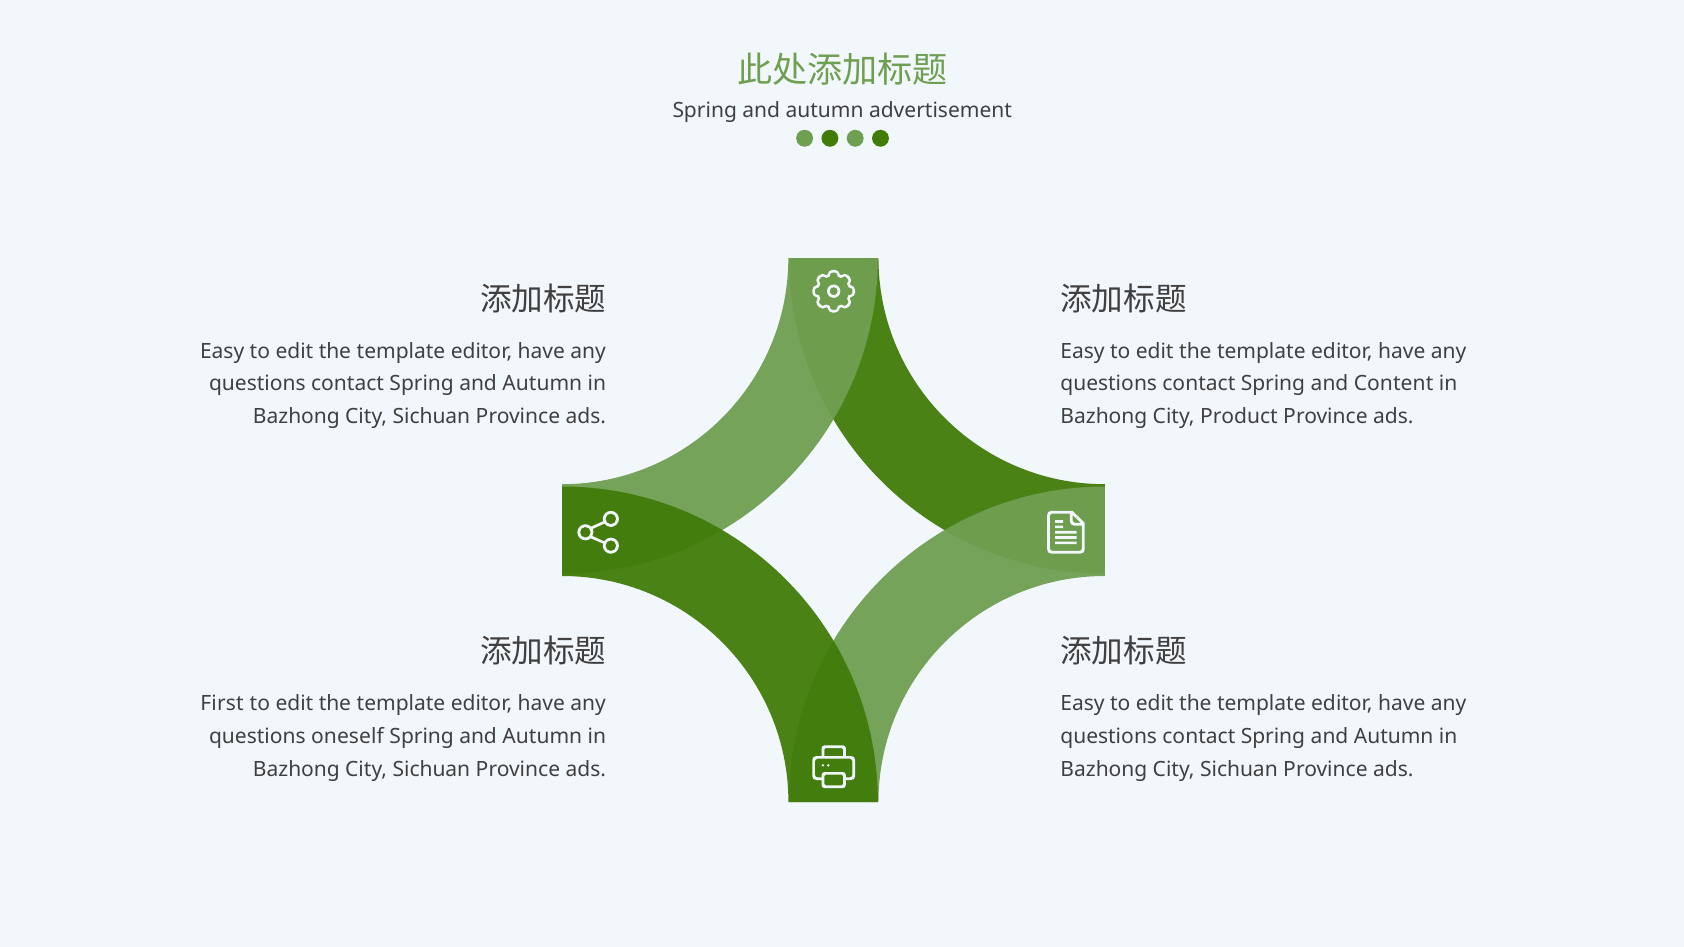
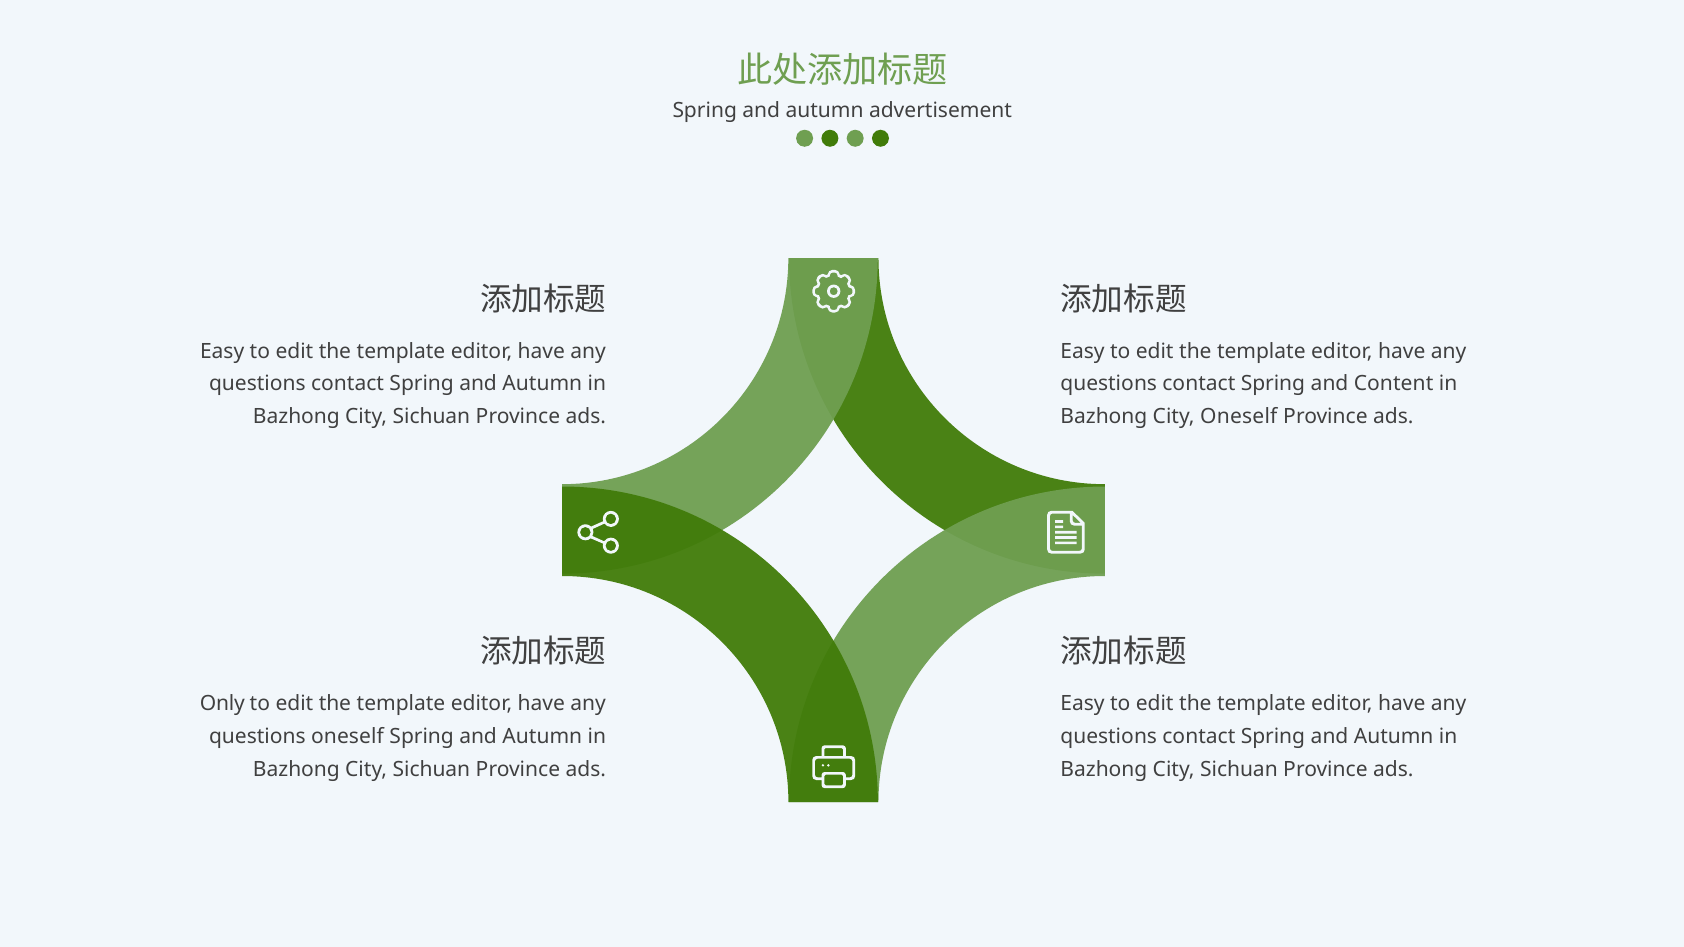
City Product: Product -> Oneself
First: First -> Only
